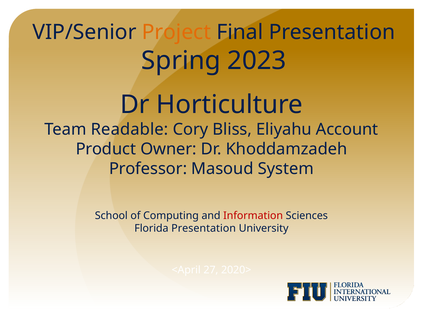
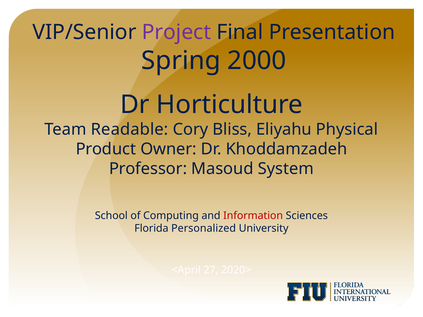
Project colour: orange -> purple
2023: 2023 -> 2000
Account: Account -> Physical
Florida Presentation: Presentation -> Personalized
